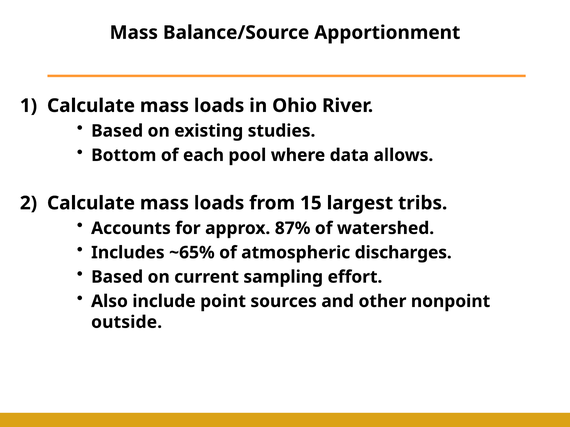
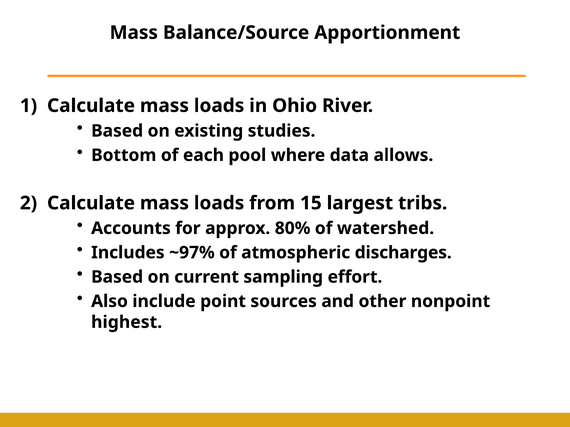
87%: 87% -> 80%
~65%: ~65% -> ~97%
outside: outside -> highest
